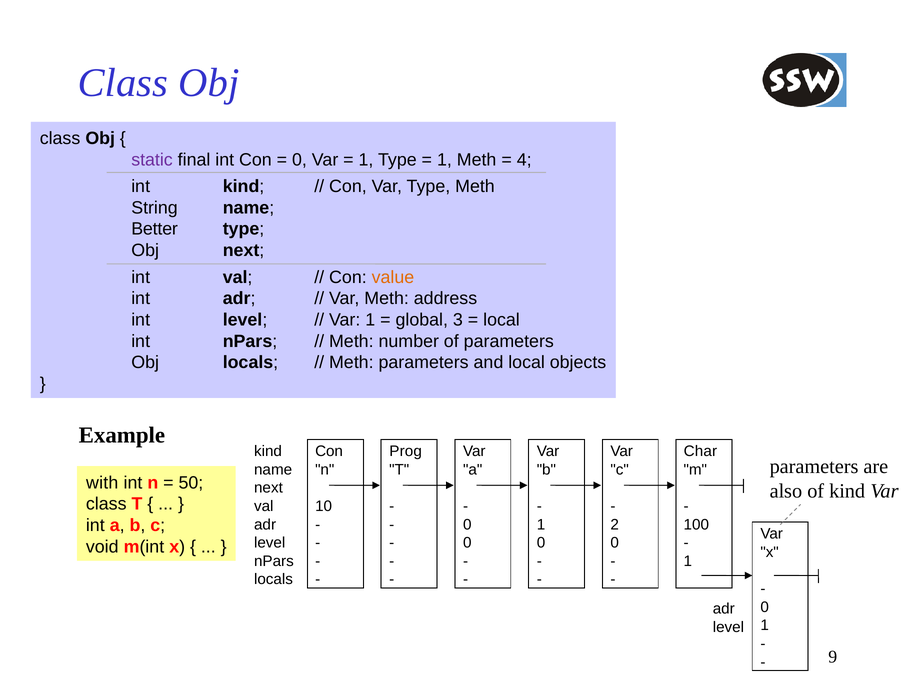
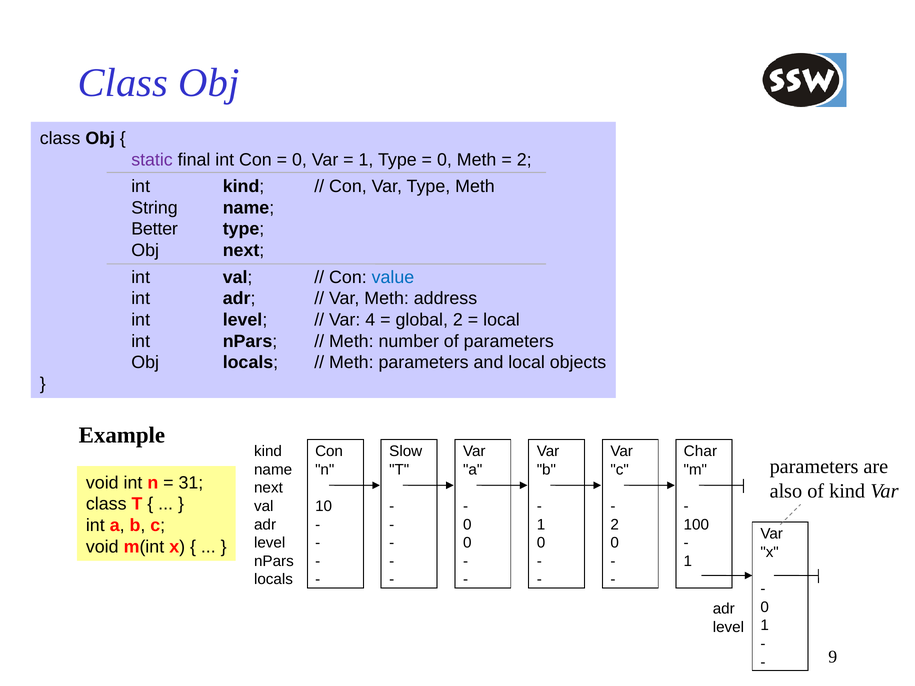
1 at (444, 160): 1 -> 0
4 at (524, 160): 4 -> 2
value colour: orange -> blue
Var 1: 1 -> 4
global 3: 3 -> 2
Prog: Prog -> Slow
with at (102, 483): with -> void
50: 50 -> 31
